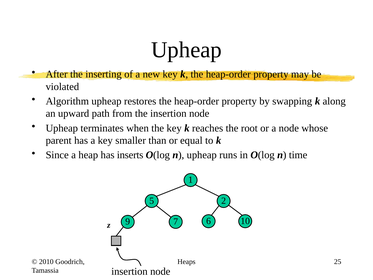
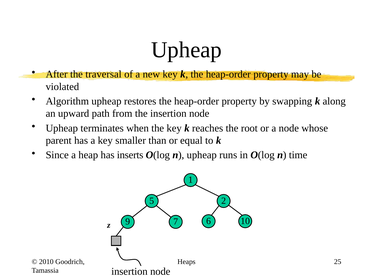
inserting: inserting -> traversal
